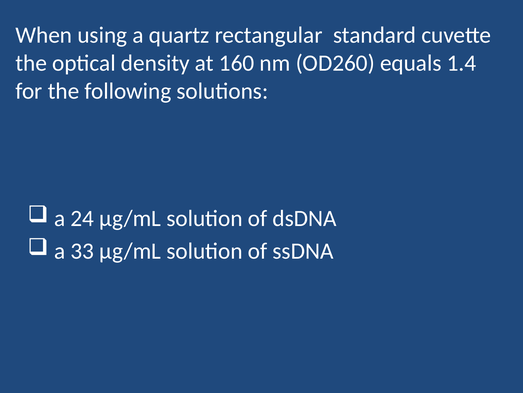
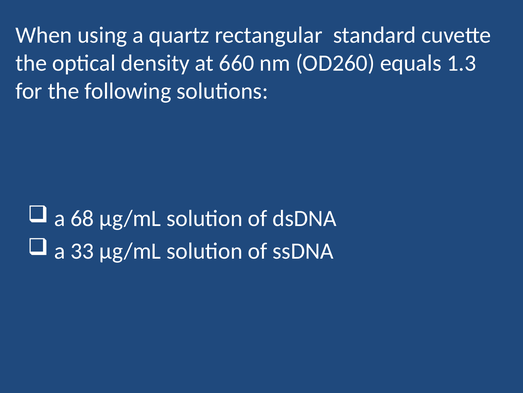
160: 160 -> 660
1.4: 1.4 -> 1.3
24: 24 -> 68
